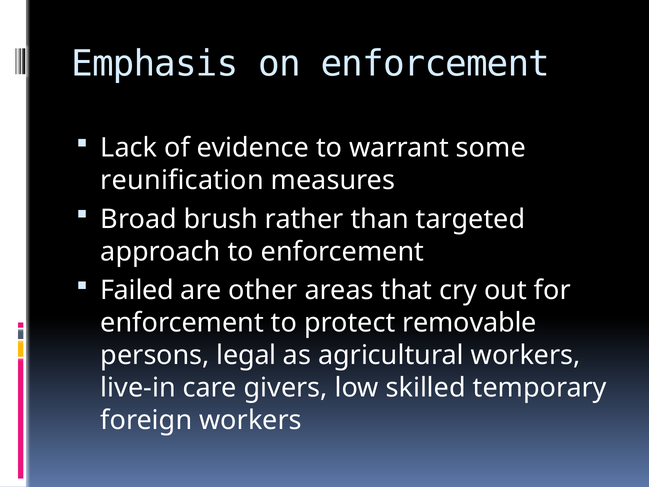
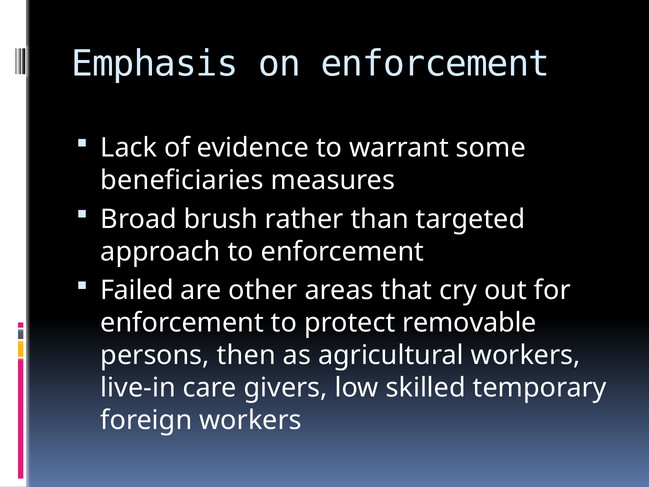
reunification: reunification -> beneficiaries
legal: legal -> then
